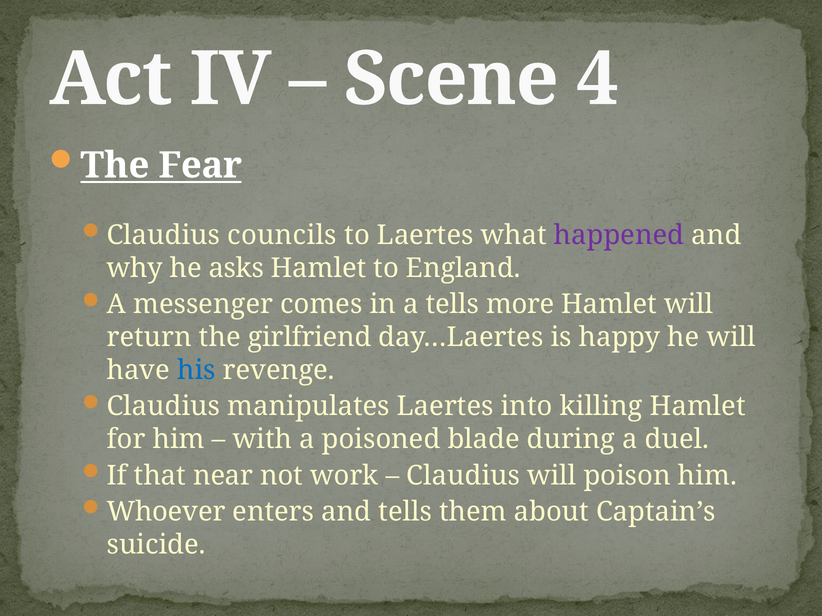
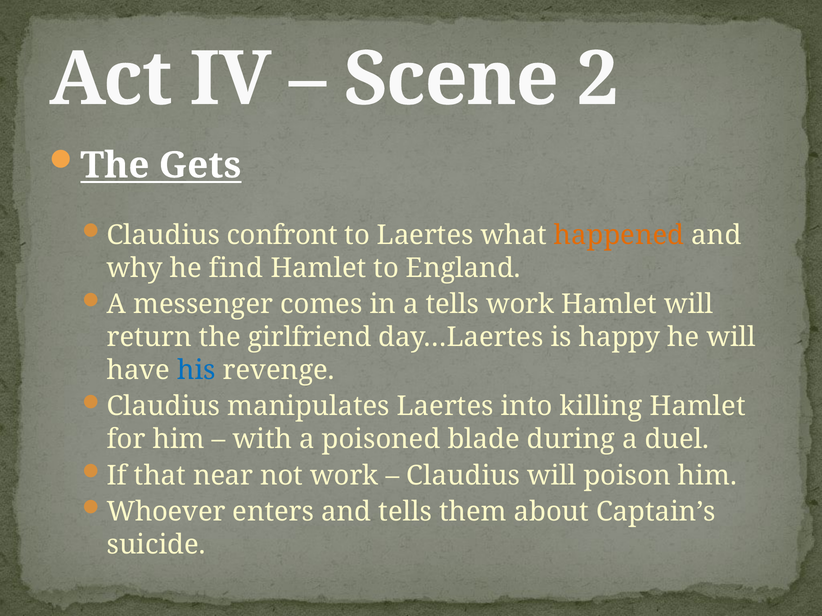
4: 4 -> 2
Fear: Fear -> Gets
councils: councils -> confront
happened colour: purple -> orange
asks: asks -> find
tells more: more -> work
